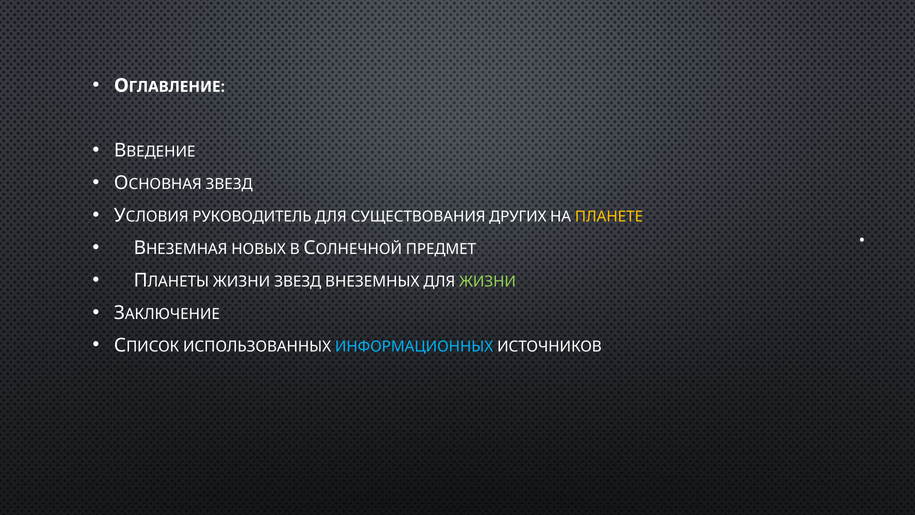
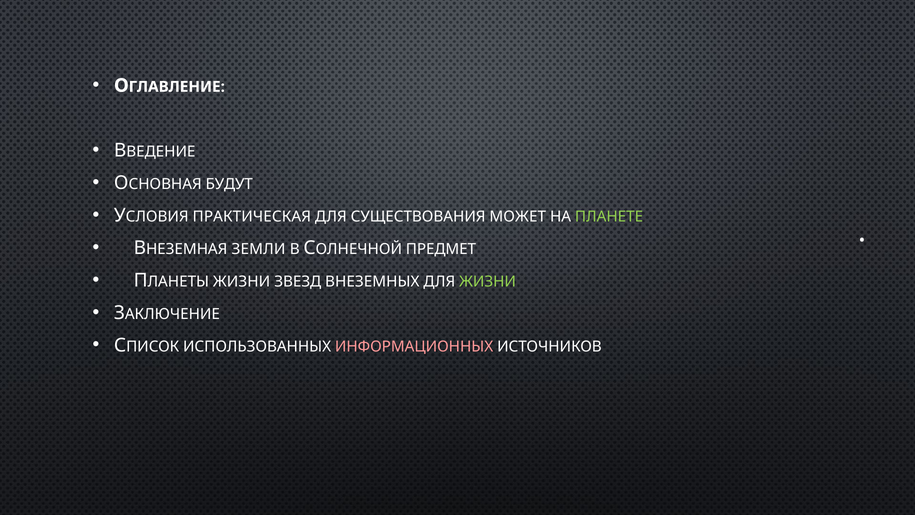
ЗВЕЗД at (229, 184): ЗВЕЗД -> БУДУТ
РУКОВОДИТЕЛЬ: РУКОВОДИТЕЛЬ -> ПРАКТИЧЕСКАЯ
ДРУГИХ: ДРУГИХ -> МОЖЕТ
ПЛАНЕТЕ colour: yellow -> light green
НОВЫХ: НОВЫХ -> ЗЕМЛИ
ИНФОРМАЦИОННЫХ colour: light blue -> pink
